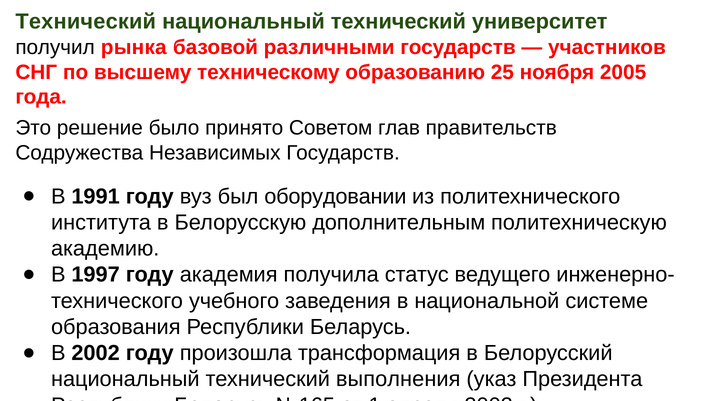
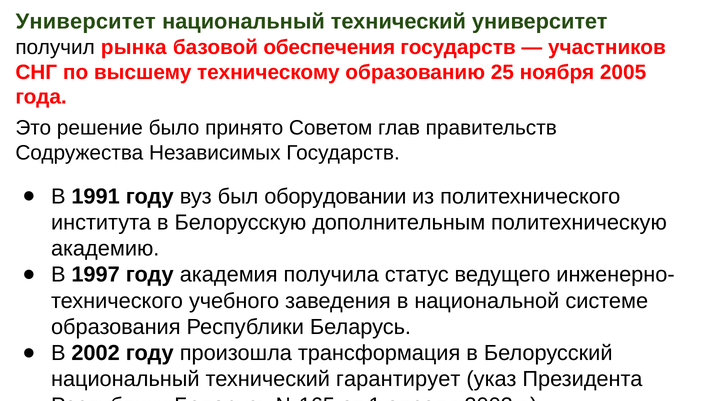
Технический at (86, 22): Технический -> Университет
различными: различными -> обеспечения
выполнения: выполнения -> гарантирует
